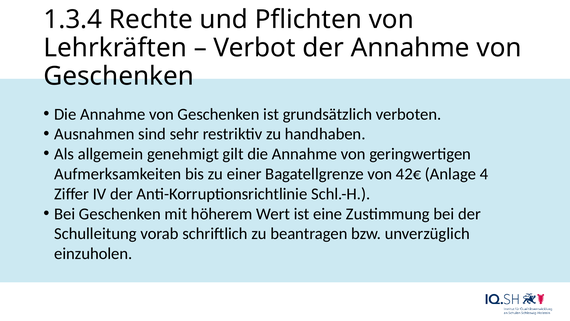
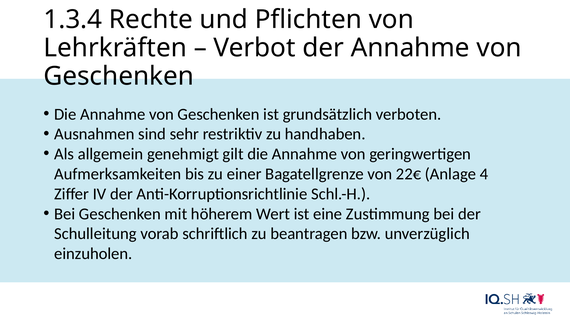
42€: 42€ -> 22€
